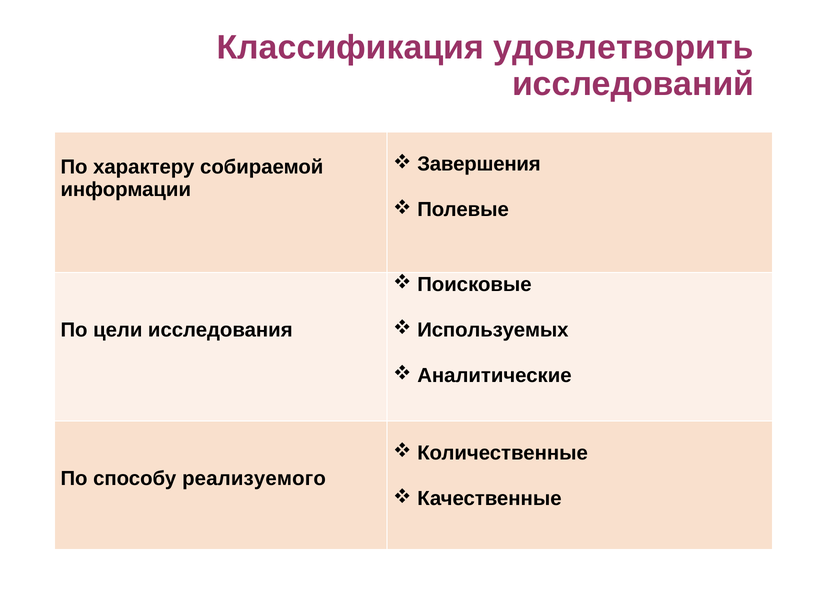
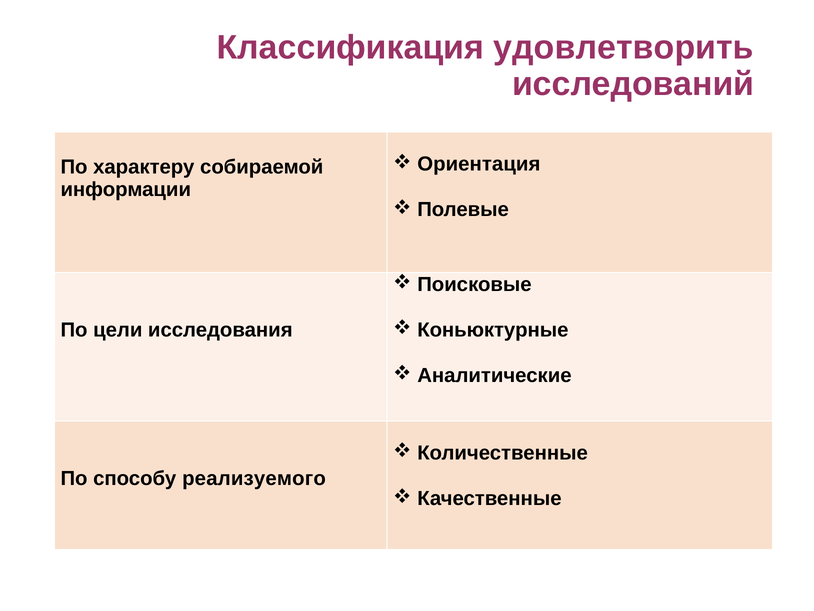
Завершения: Завершения -> Ориентация
Используемых: Используемых -> Коньюктурные
